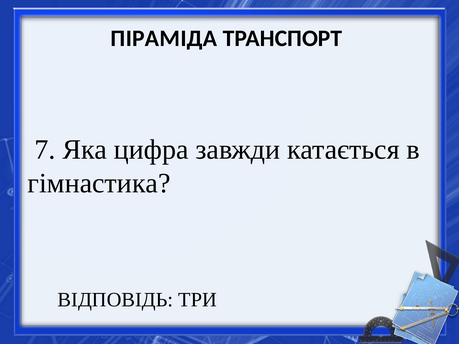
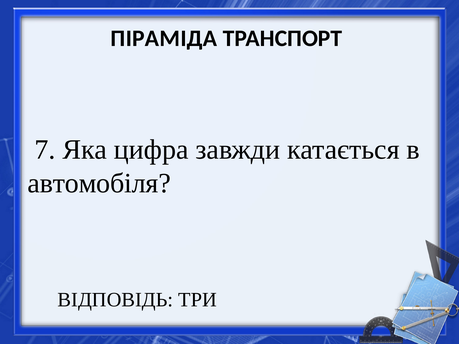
гімнастика: гімнастика -> автомобіля
